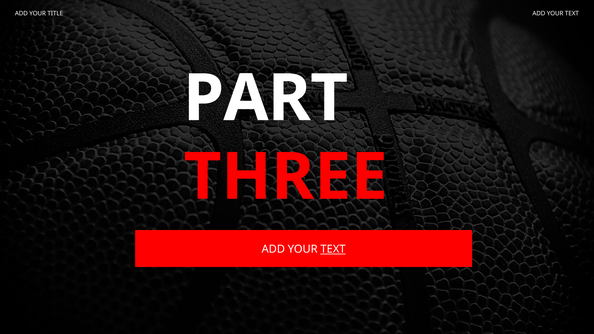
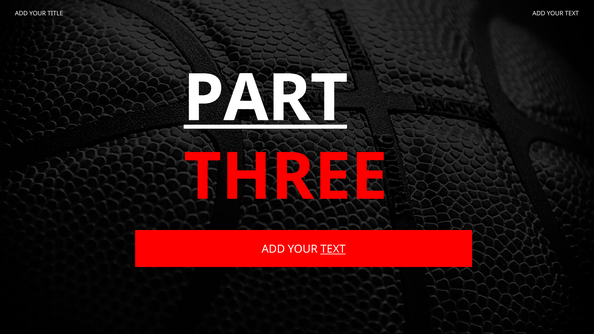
PART underline: none -> present
